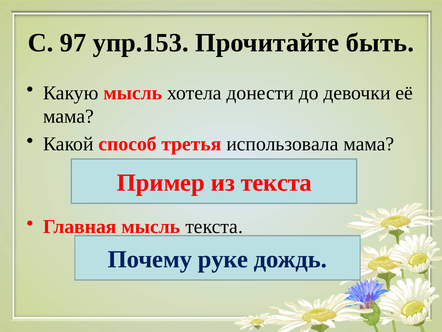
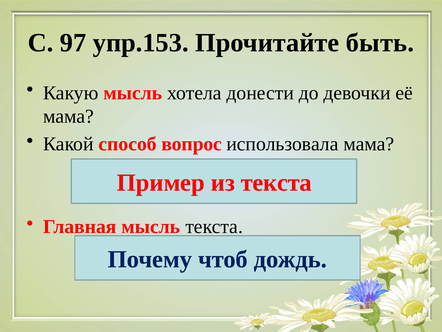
третья: третья -> вопрос
руке: руке -> чтоб
